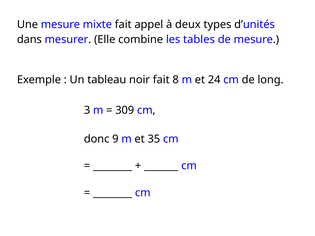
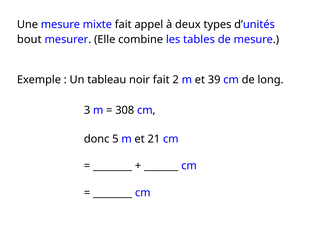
dans: dans -> bout
8: 8 -> 2
24: 24 -> 39
309: 309 -> 308
9: 9 -> 5
35: 35 -> 21
